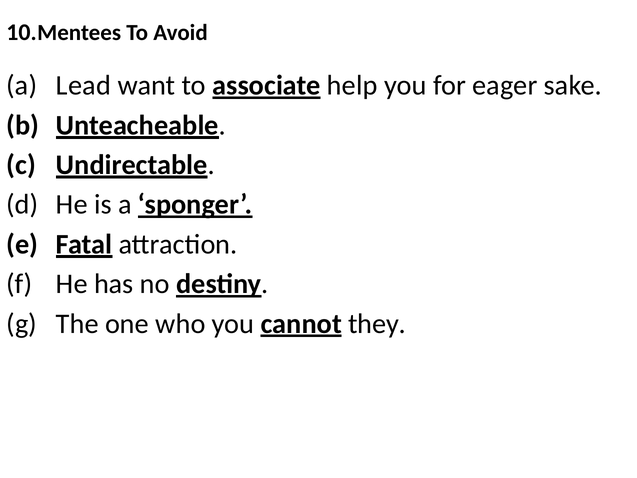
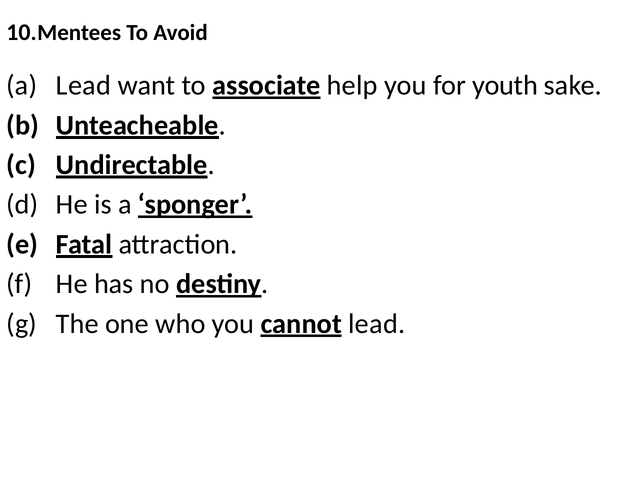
eager: eager -> youth
they at (377, 324): they -> lead
